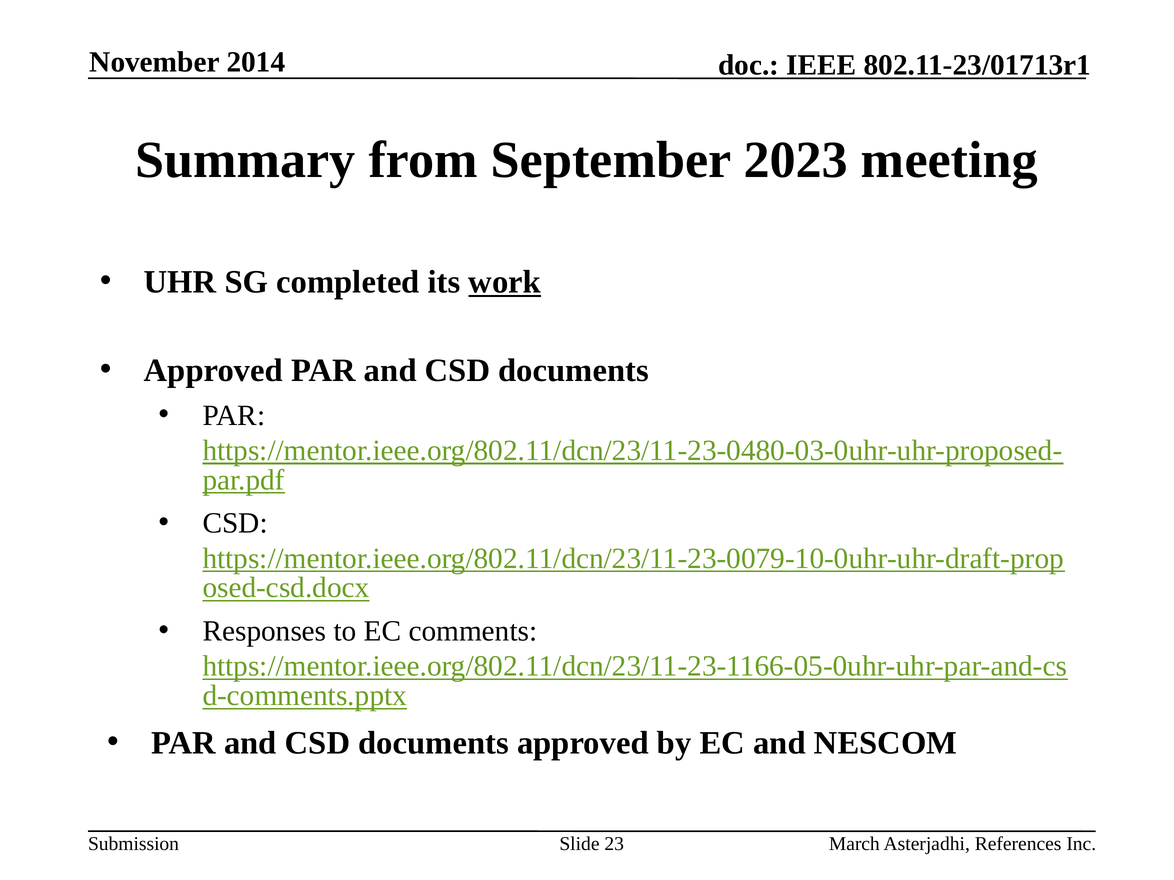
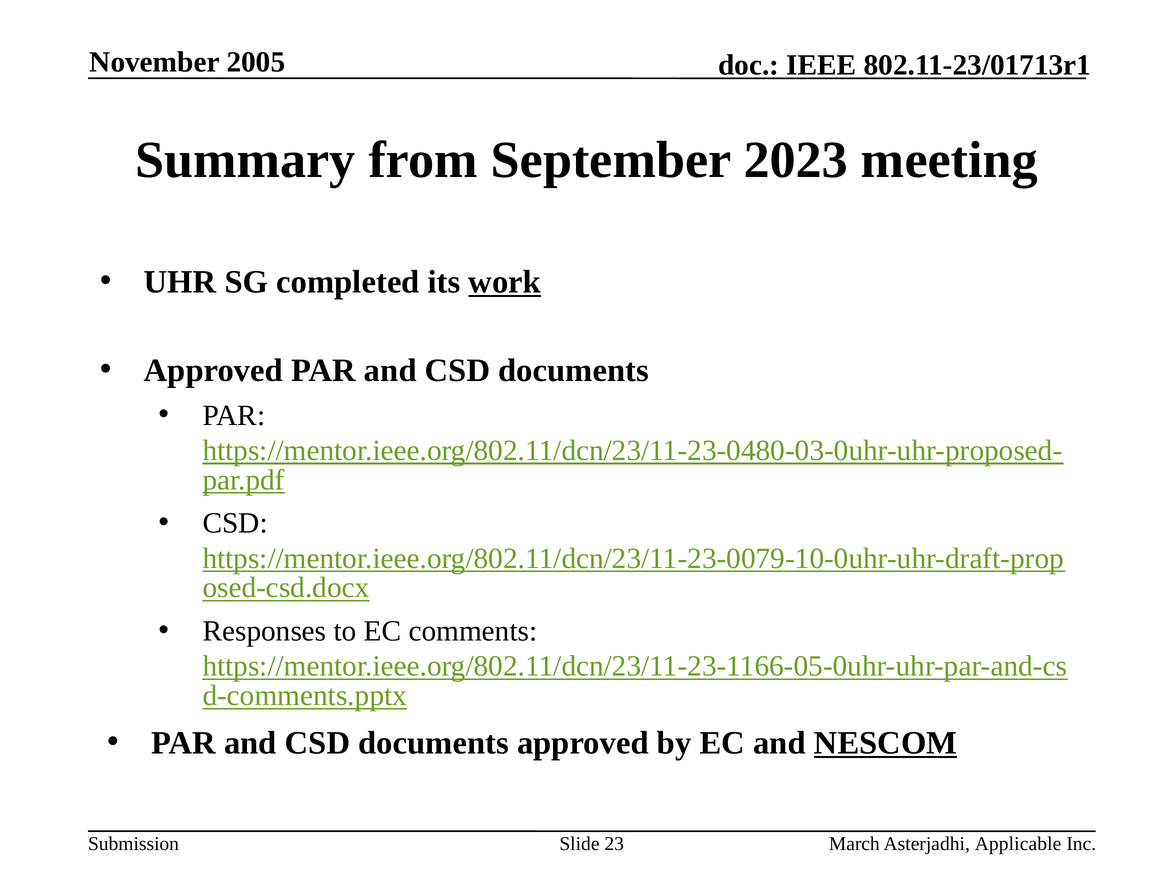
2014: 2014 -> 2005
NESCOM underline: none -> present
References: References -> Applicable
